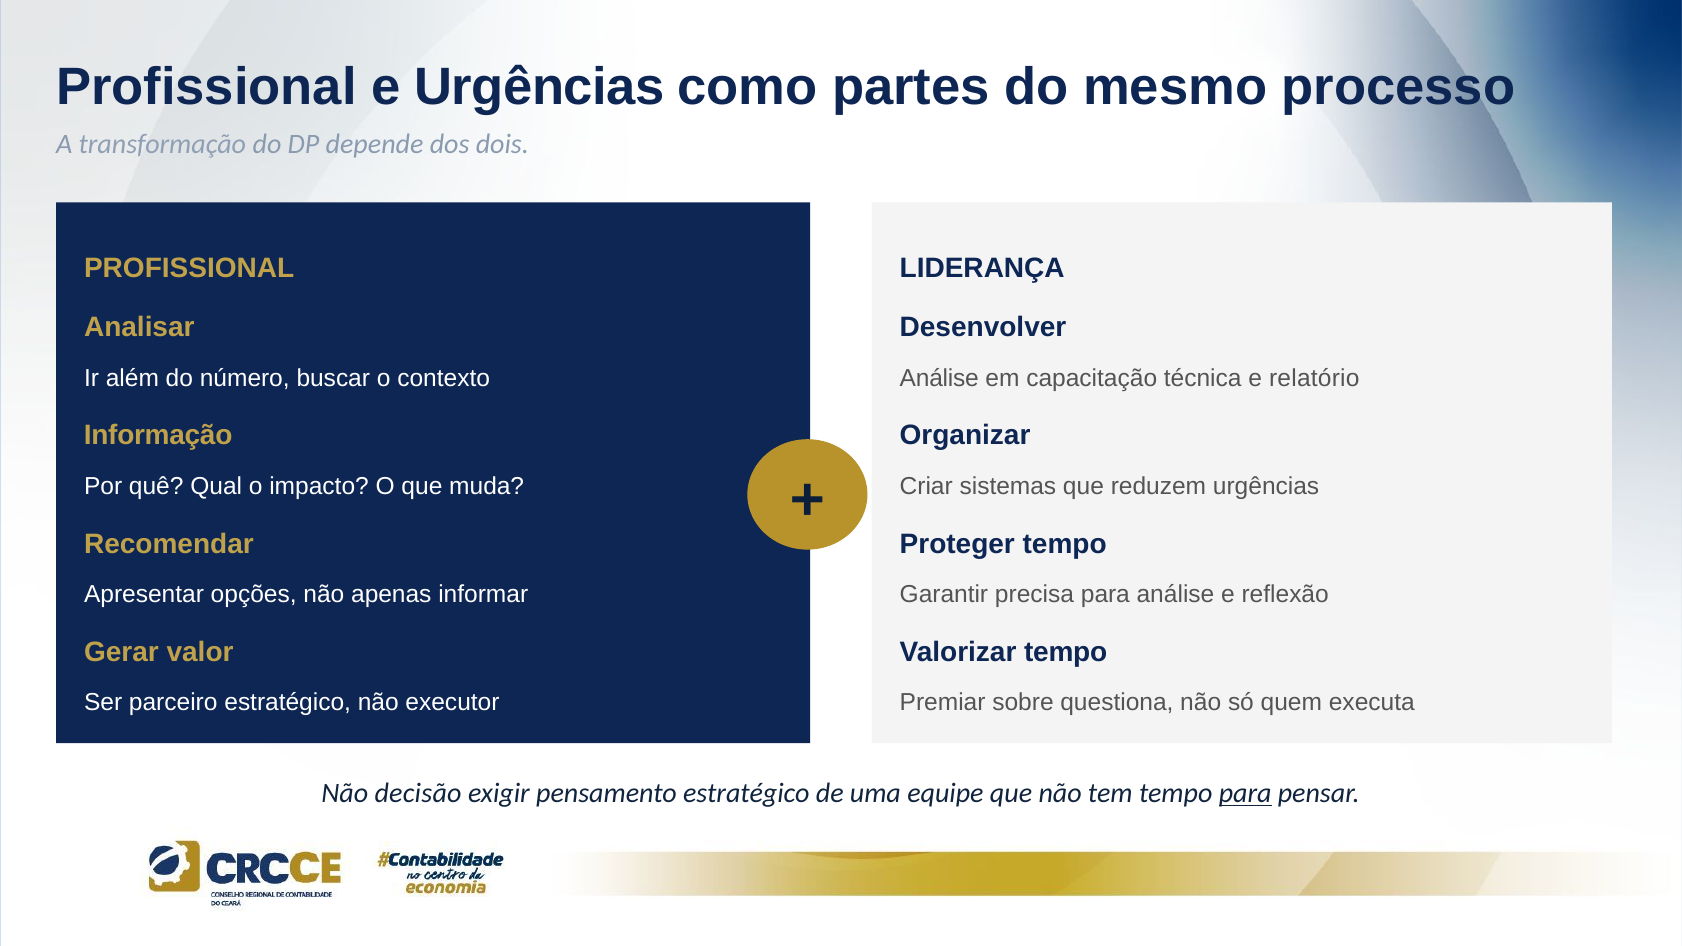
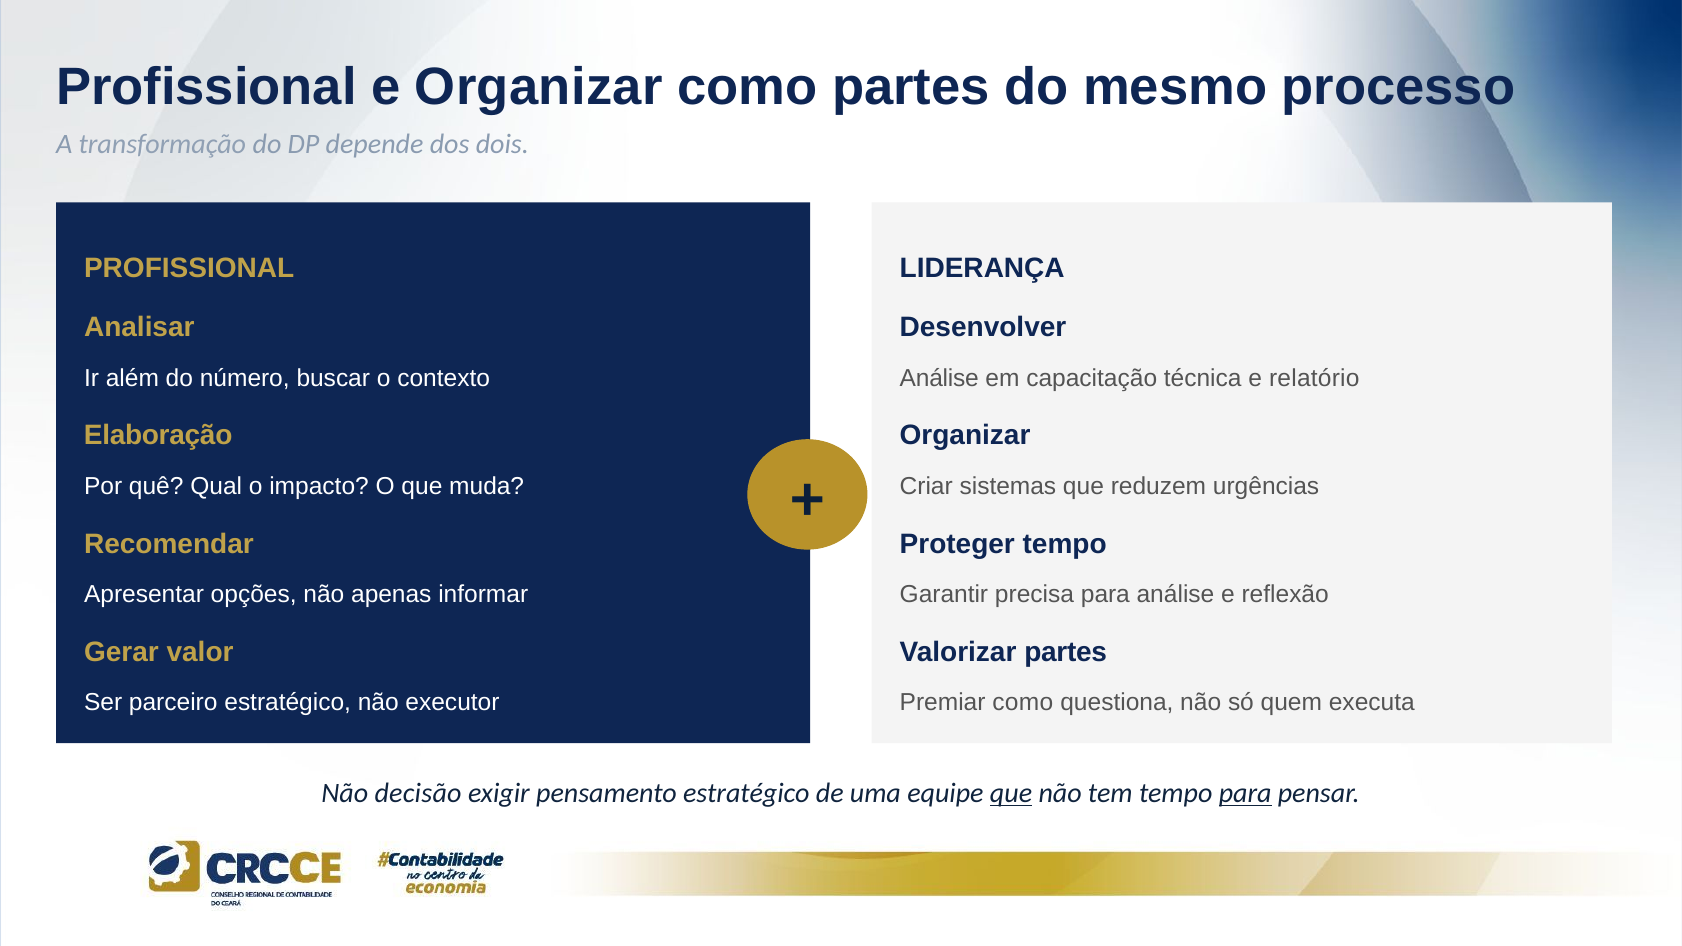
e Urgências: Urgências -> Organizar
Informação: Informação -> Elaboração
Valorizar tempo: tempo -> partes
Premiar sobre: sobre -> como
que at (1011, 794) underline: none -> present
